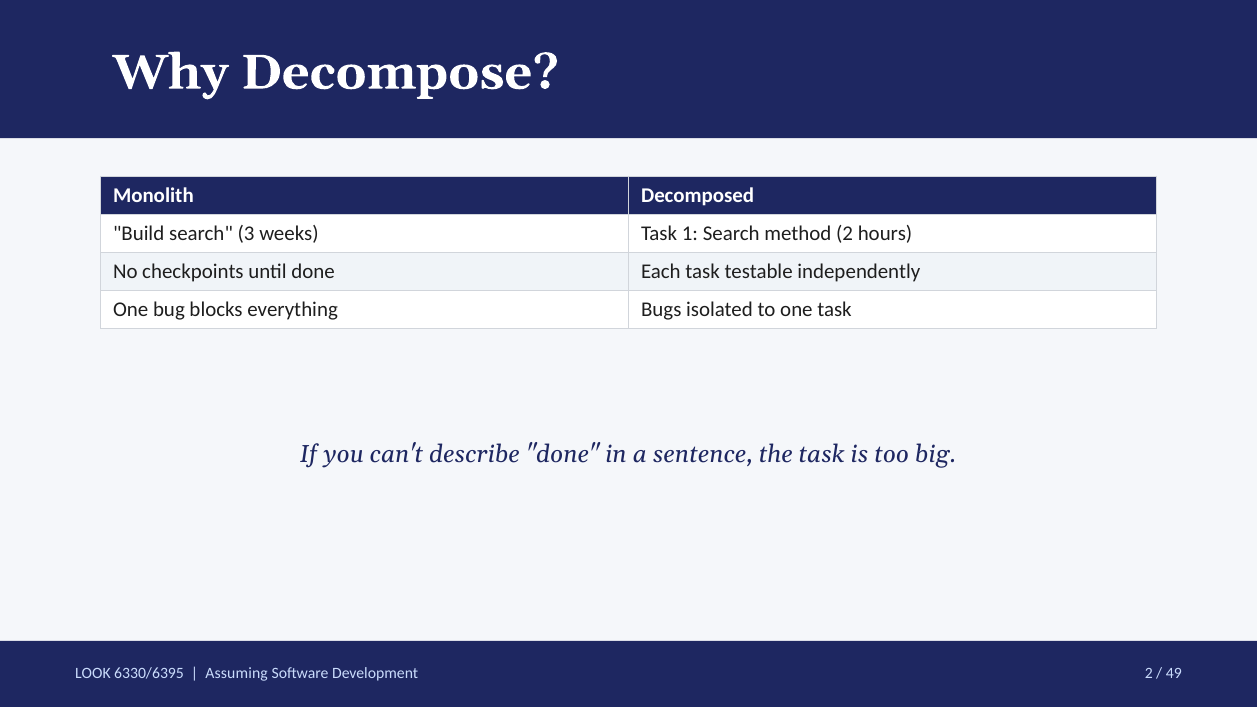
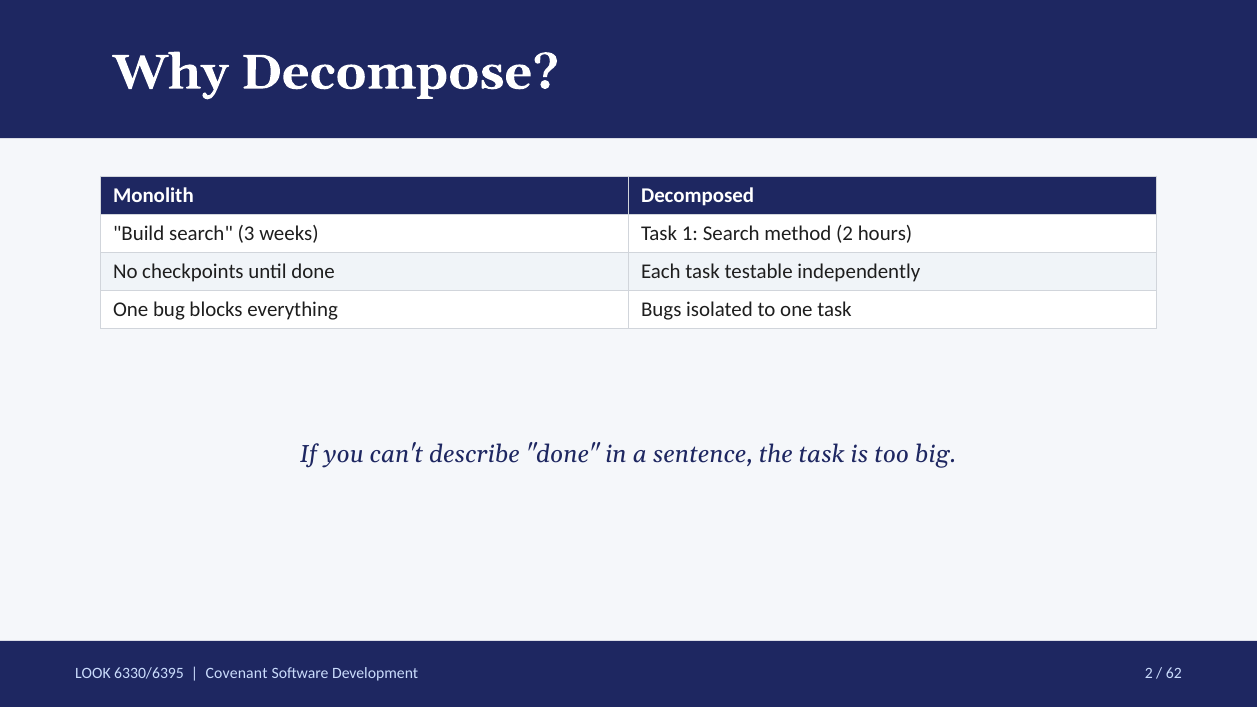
Assuming: Assuming -> Covenant
49: 49 -> 62
